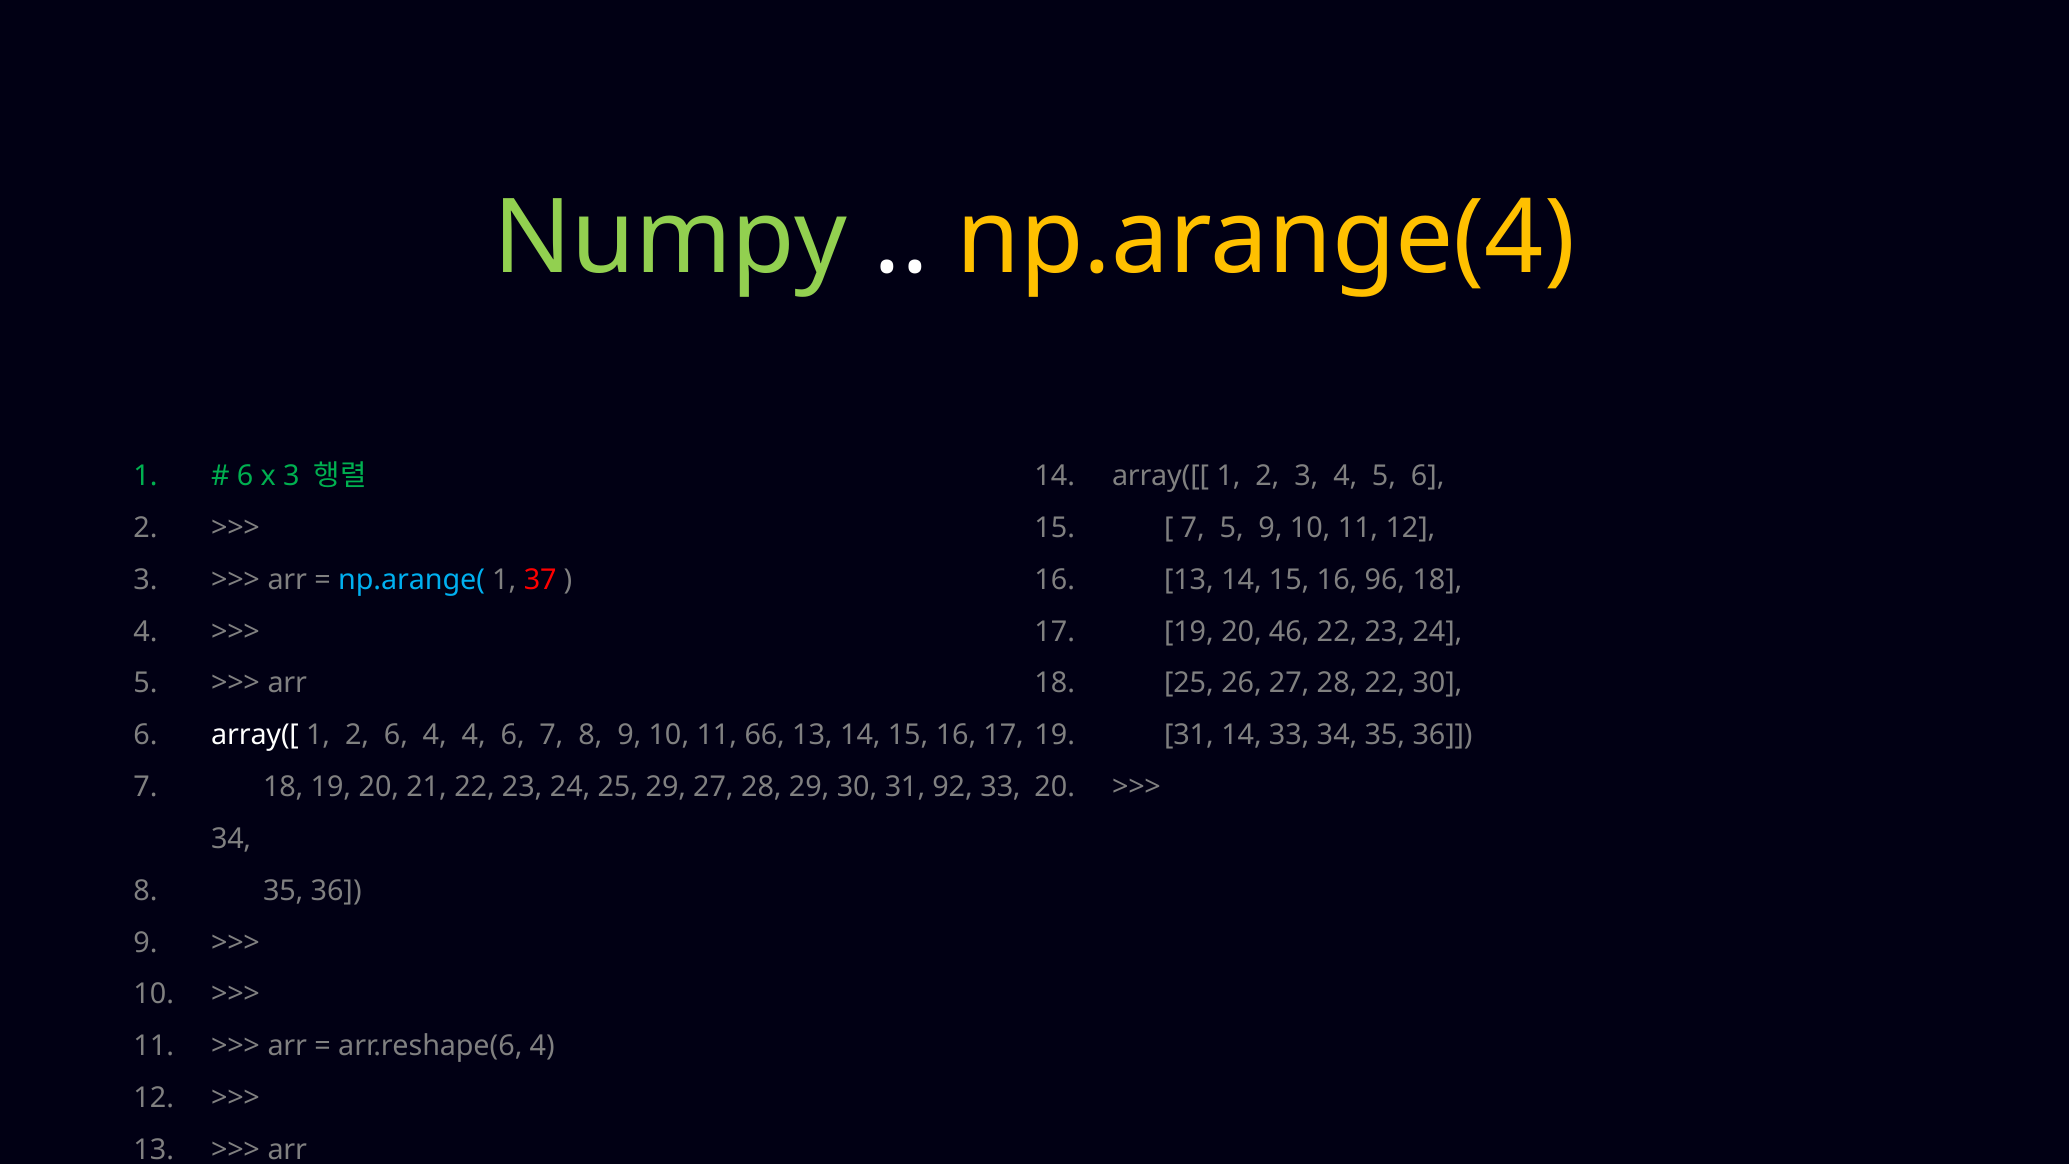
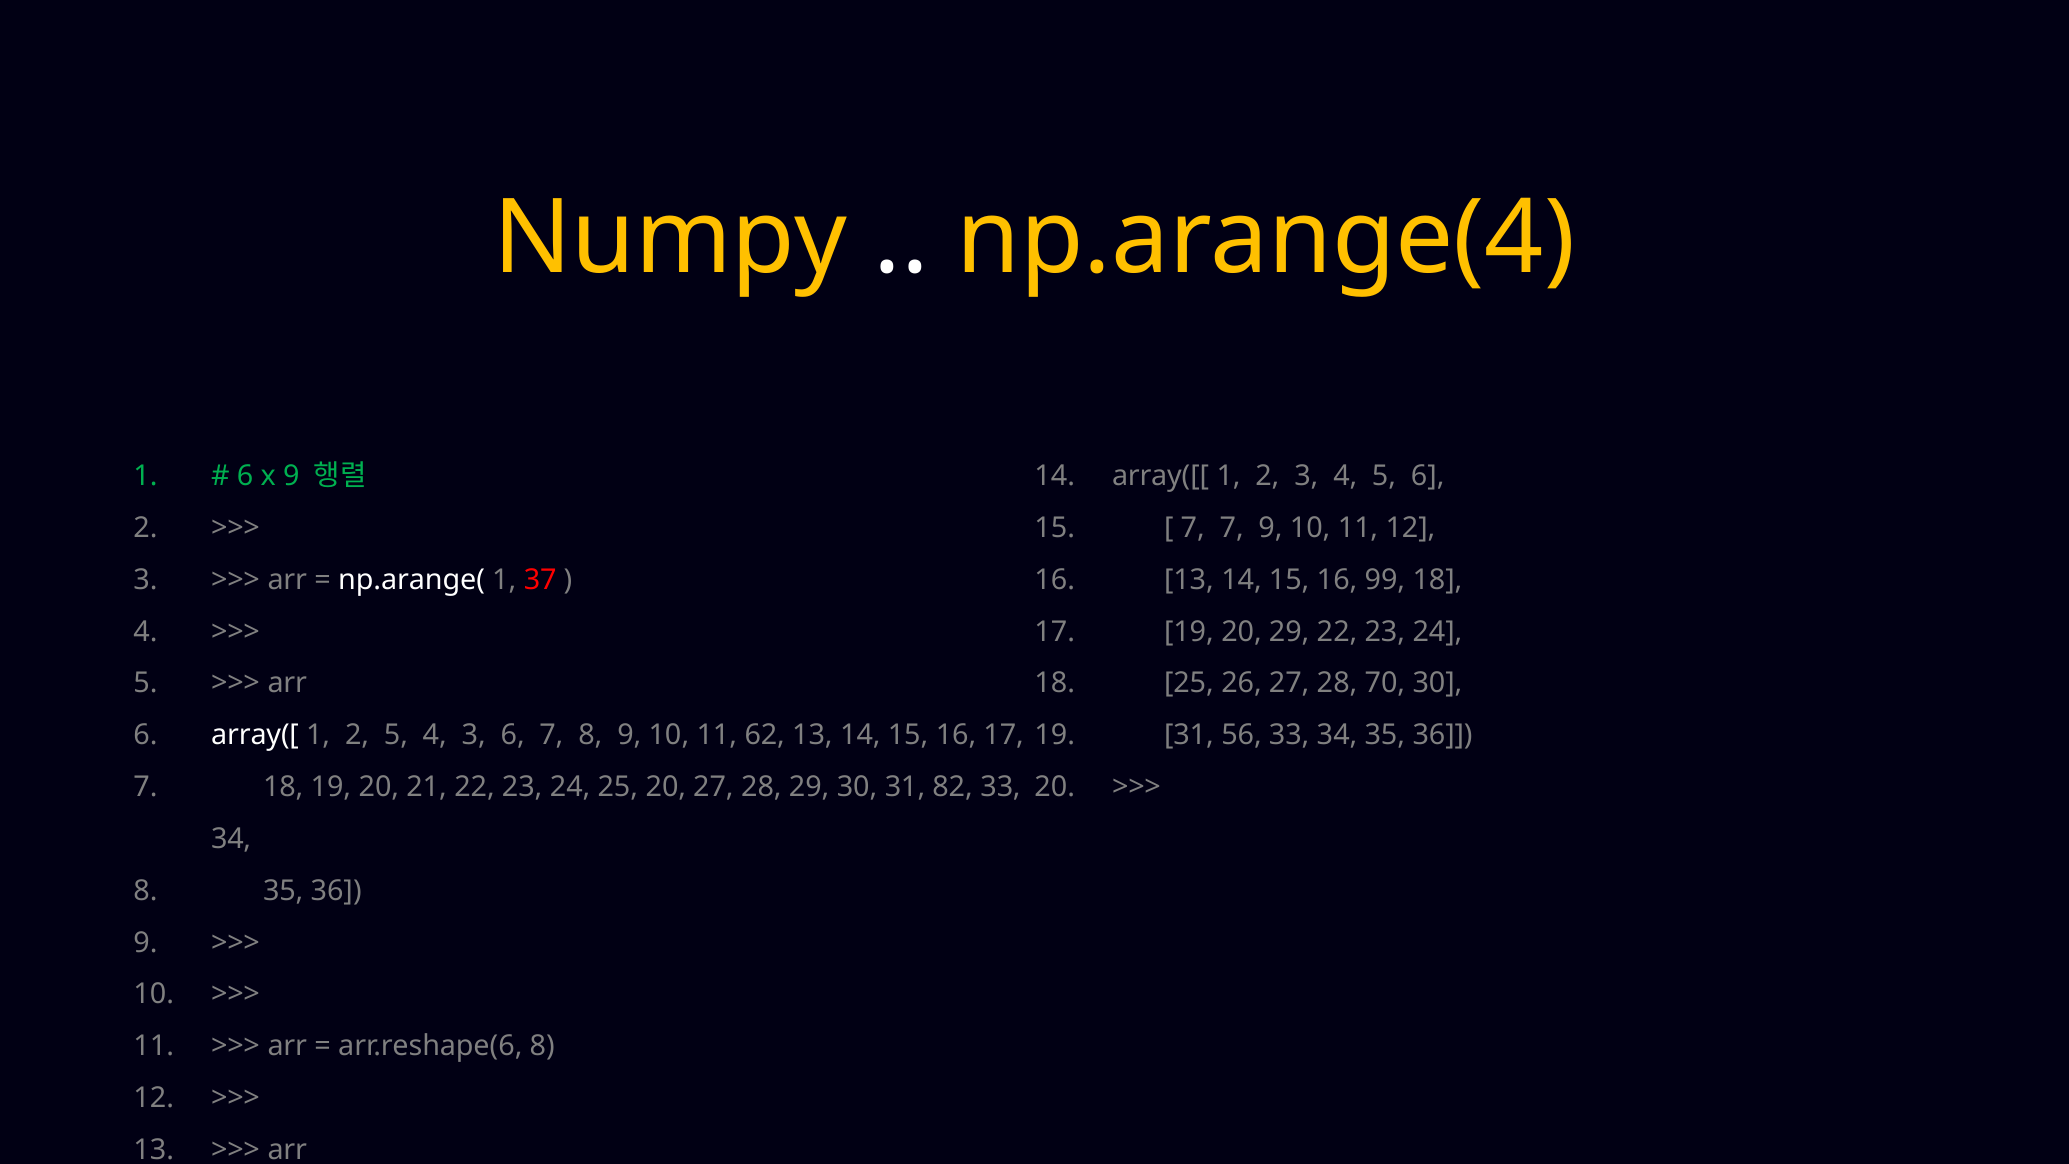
Numpy colour: light green -> yellow
x 3: 3 -> 9
7 5: 5 -> 7
np.arange( colour: light blue -> white
96: 96 -> 99
20 46: 46 -> 29
28 22: 22 -> 70
2 6: 6 -> 5
4 4: 4 -> 3
66: 66 -> 62
31 14: 14 -> 56
25 29: 29 -> 20
92: 92 -> 82
arr.reshape(6 4: 4 -> 8
